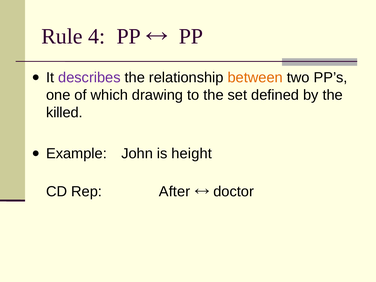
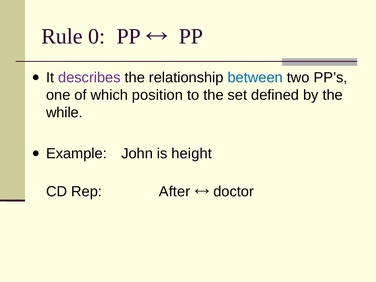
4: 4 -> 0
between colour: orange -> blue
drawing: drawing -> position
killed: killed -> while
